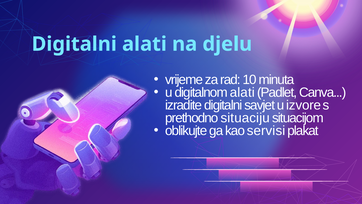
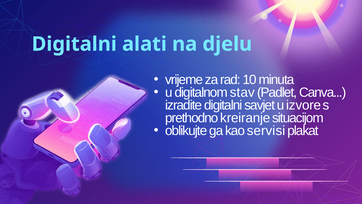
digitalnom alati: alati -> stav
situaciju: situaciju -> kreiranje
